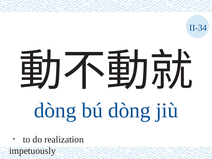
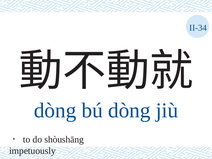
realization: realization -> shòushāng
